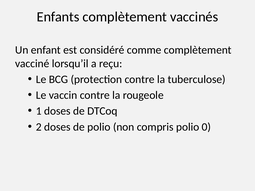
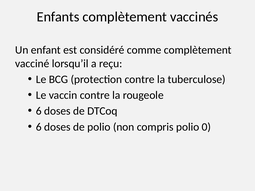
1 at (39, 111): 1 -> 6
2 at (39, 127): 2 -> 6
